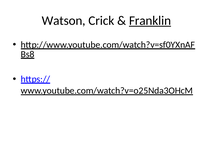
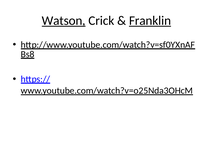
Watson underline: none -> present
